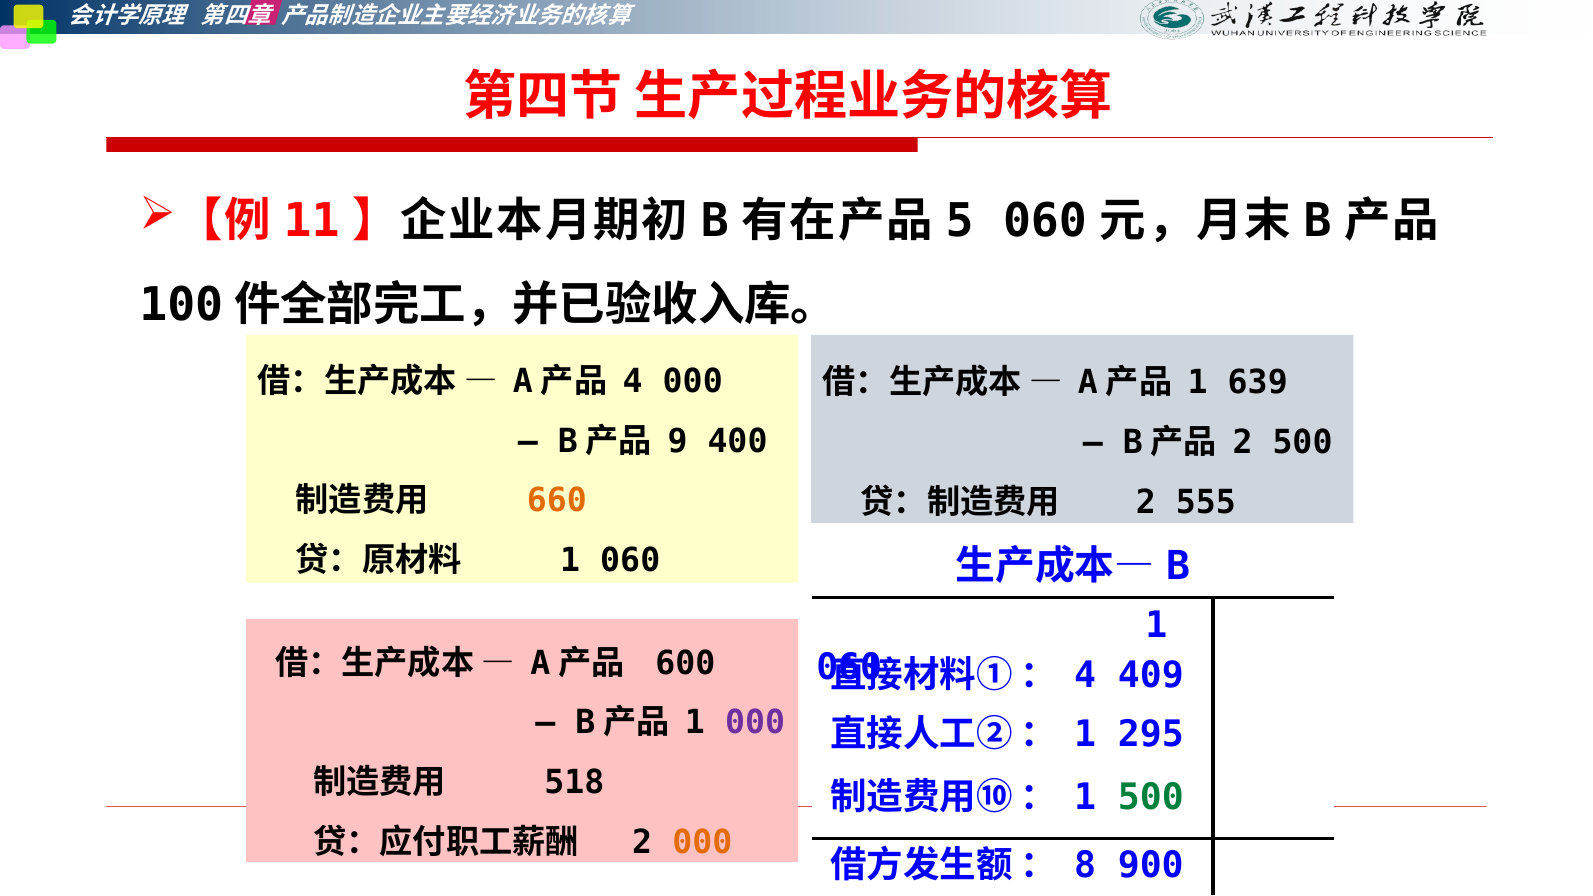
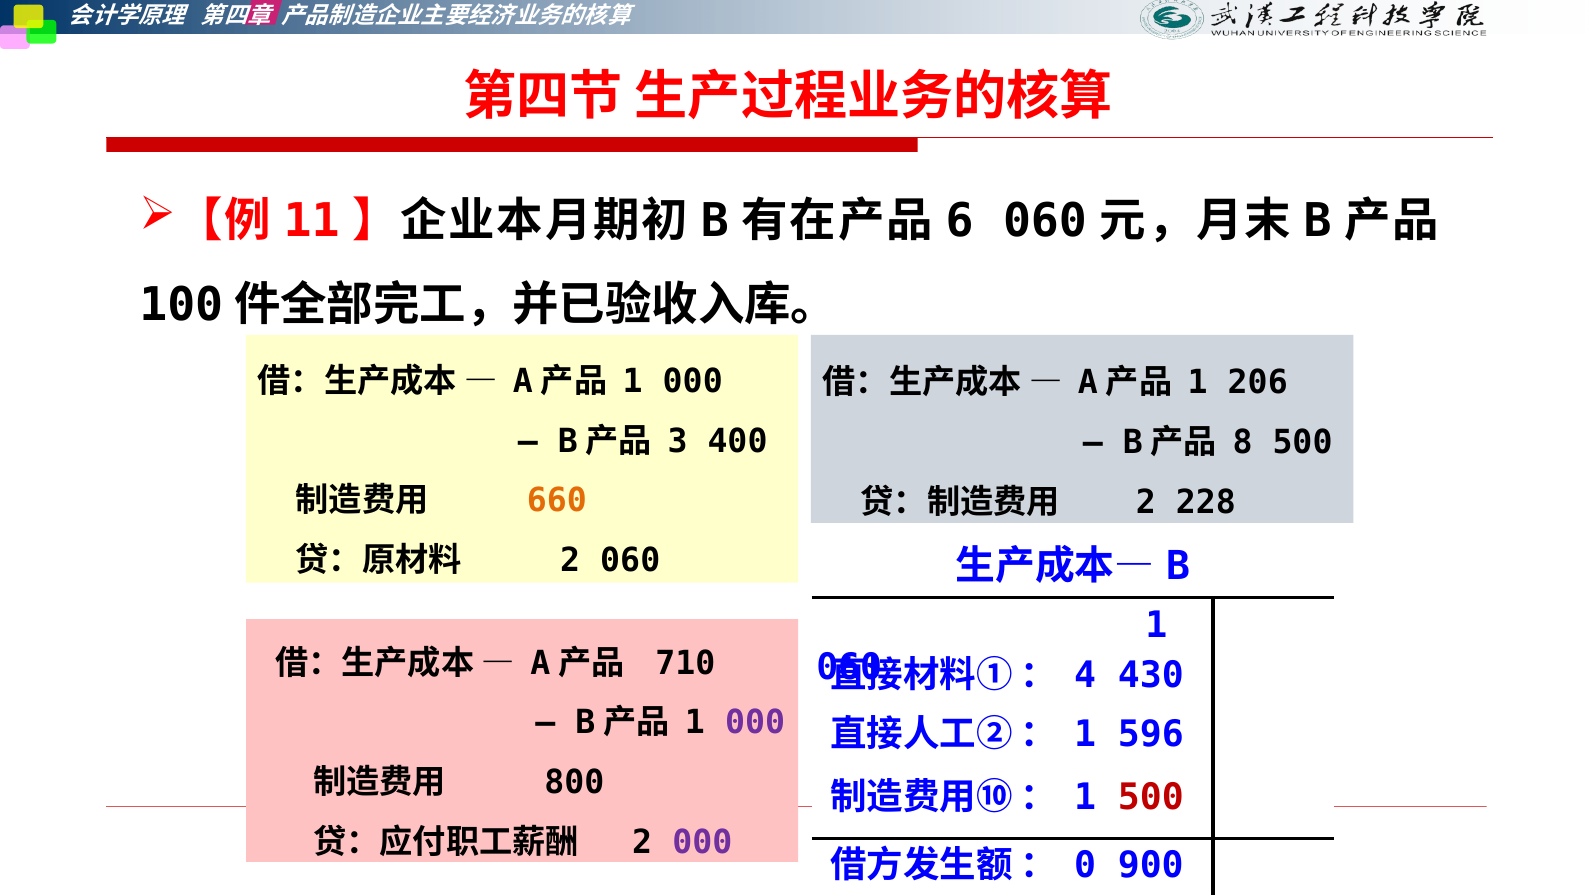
5: 5 -> 6
4 at (633, 381): 4 -> 1
639: 639 -> 206
9: 9 -> 3
2 at (1243, 443): 2 -> 8
555: 555 -> 228
1 at (570, 561): 1 -> 2
600: 600 -> 710
409: 409 -> 430
295: 295 -> 596
518: 518 -> 800
500 at (1151, 797) colour: green -> red
000 at (702, 842) colour: orange -> purple
8: 8 -> 0
